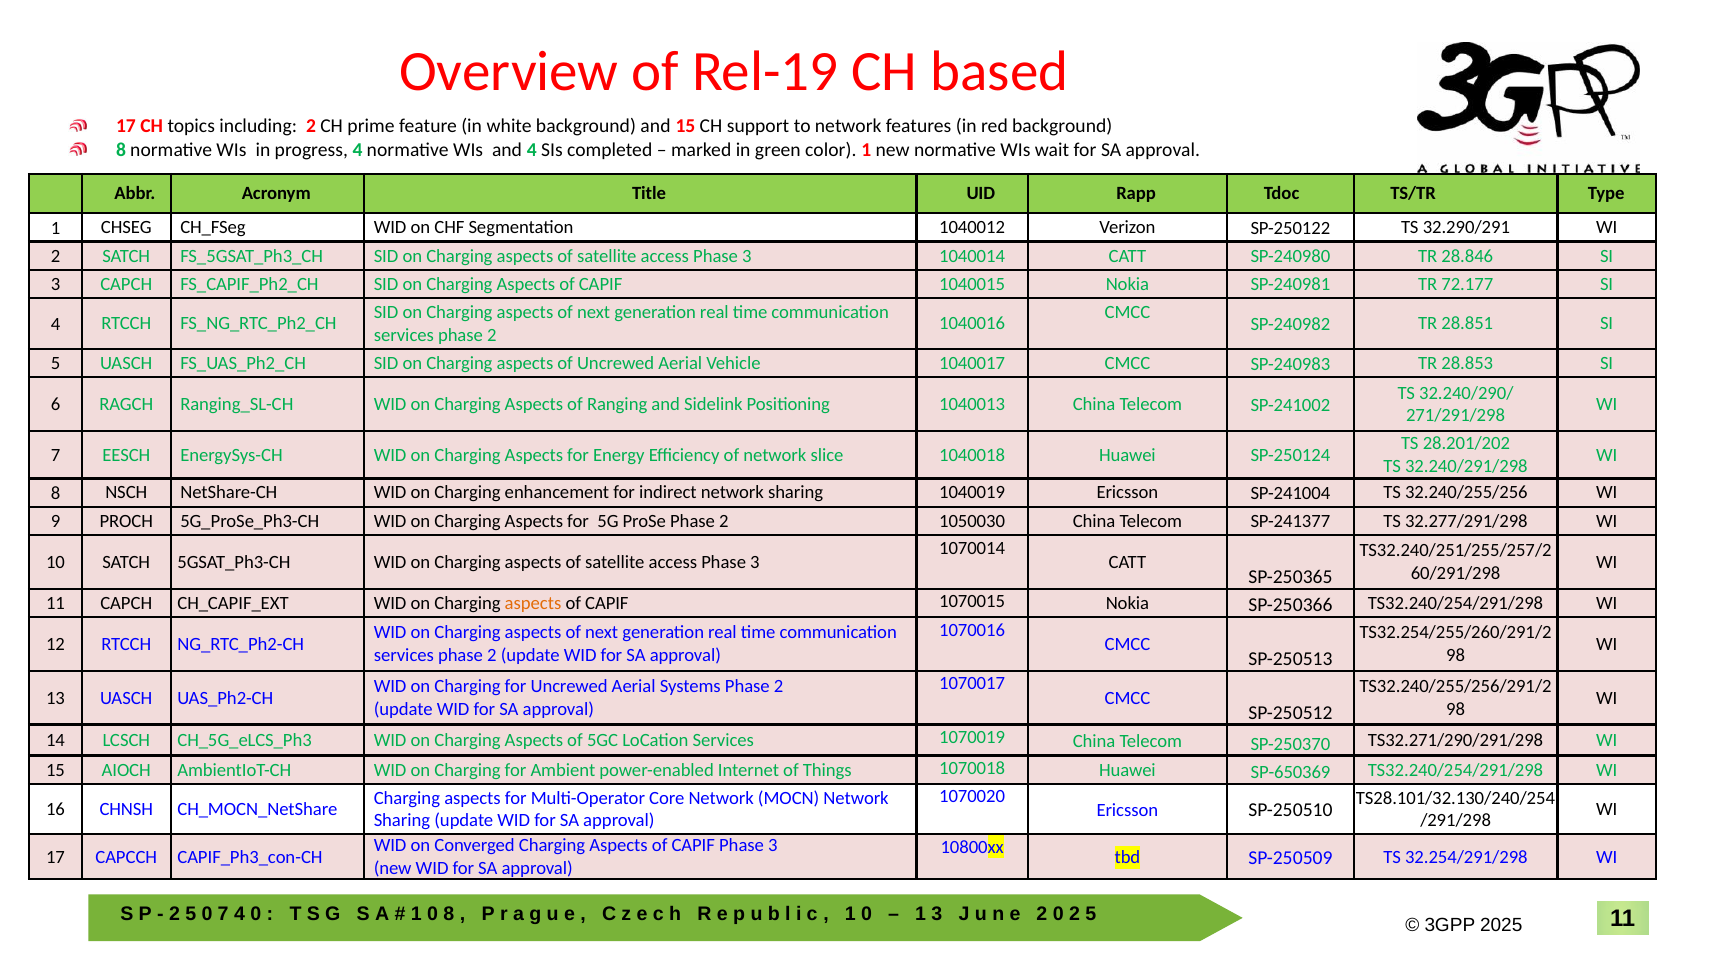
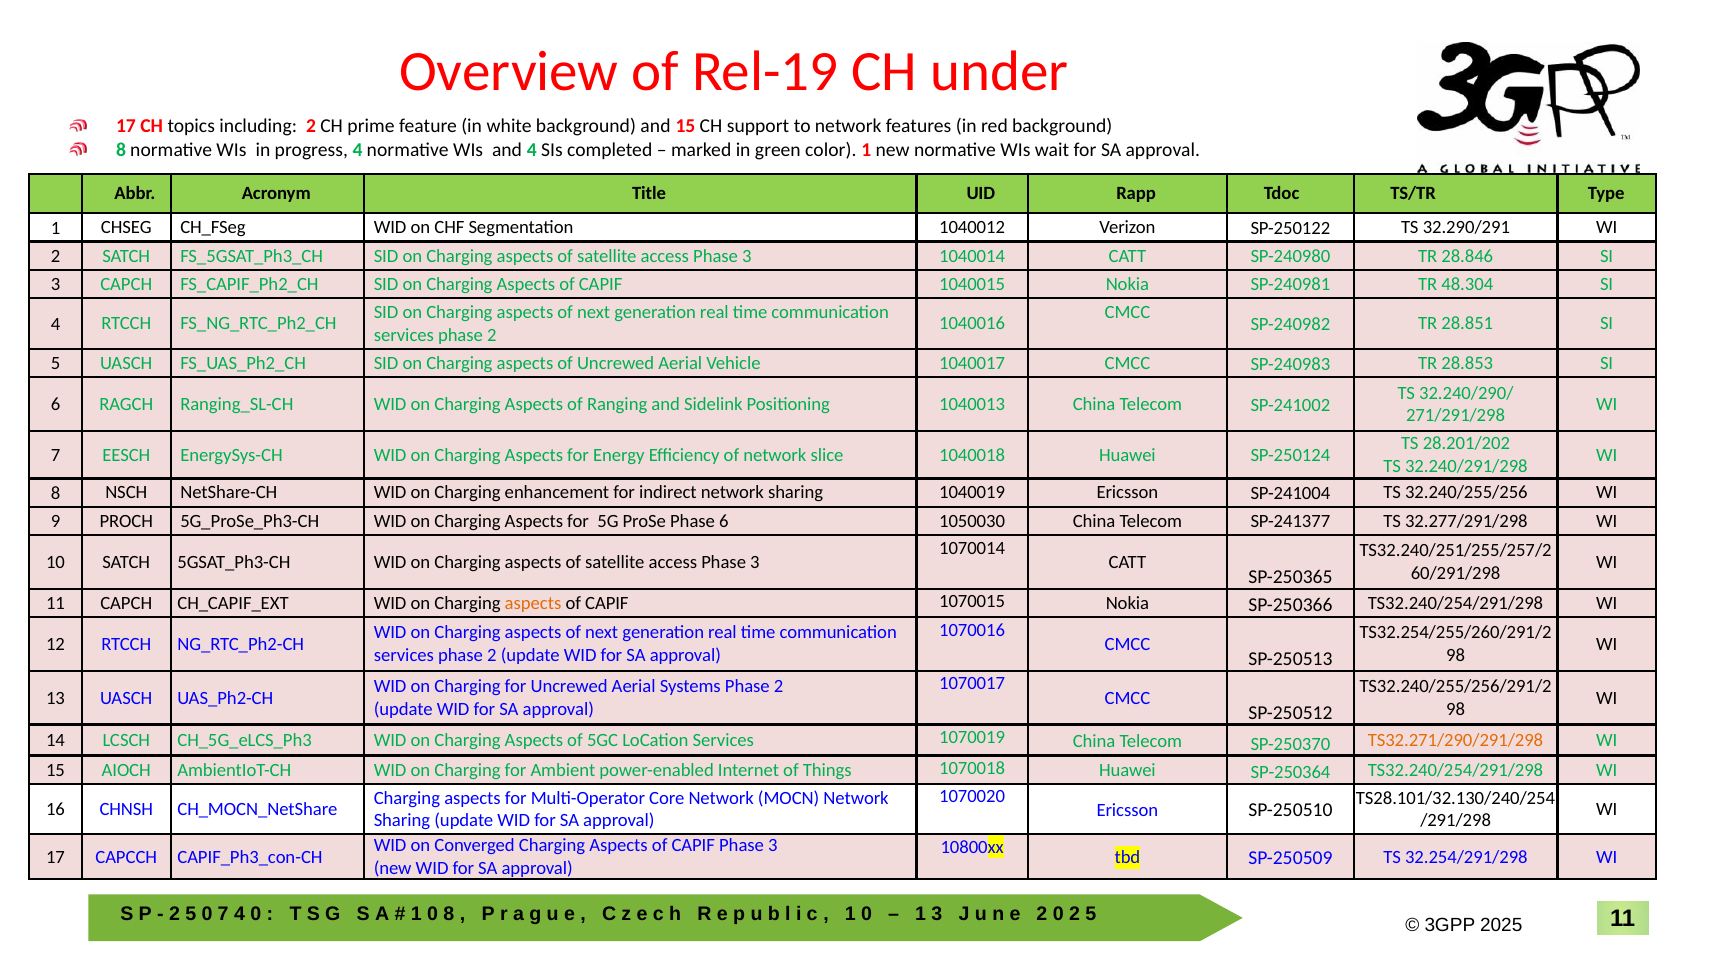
based: based -> under
72.177: 72.177 -> 48.304
ProSe Phase 2: 2 -> 6
TS32.271/290/291/298 colour: black -> orange
SP-650369: SP-650369 -> SP-250364
